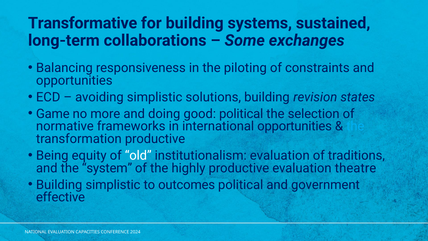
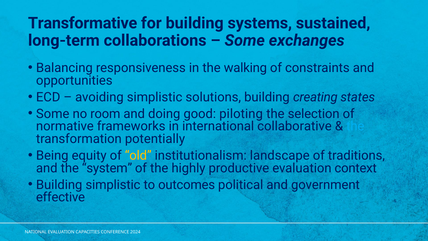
piloting: piloting -> walking
revision: revision -> creating
Game at (53, 114): Game -> Some
more: more -> room
good political: political -> piloting
international opportunities: opportunities -> collaborative
transformation productive: productive -> potentially
old colour: white -> yellow
institutionalism evaluation: evaluation -> landscape
theatre: theatre -> context
